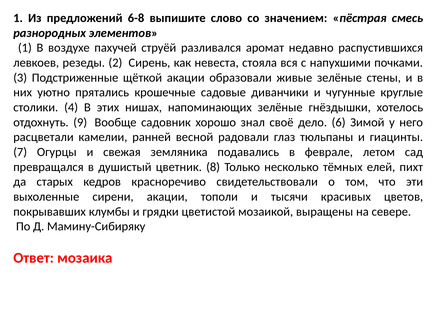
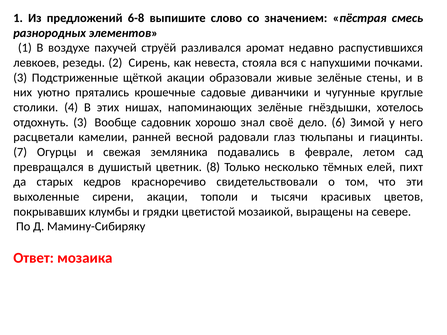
отдохнуть 9: 9 -> 3
